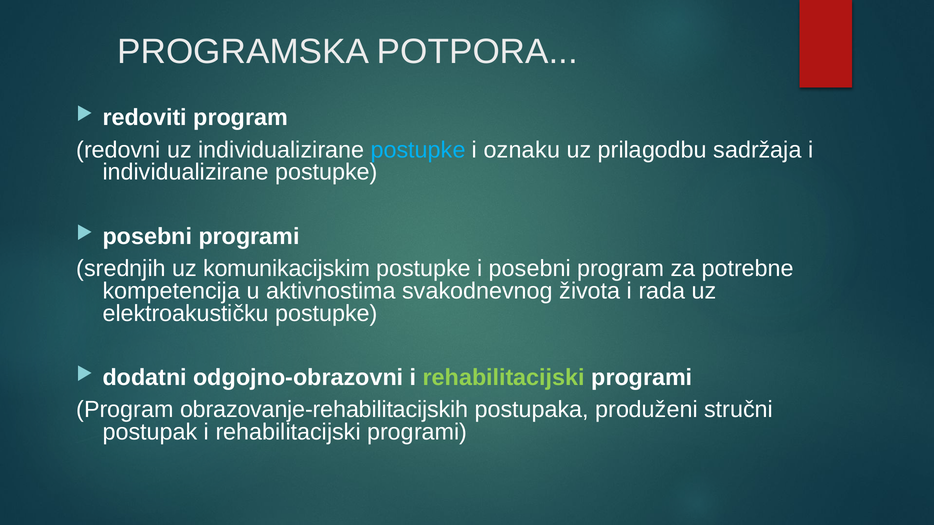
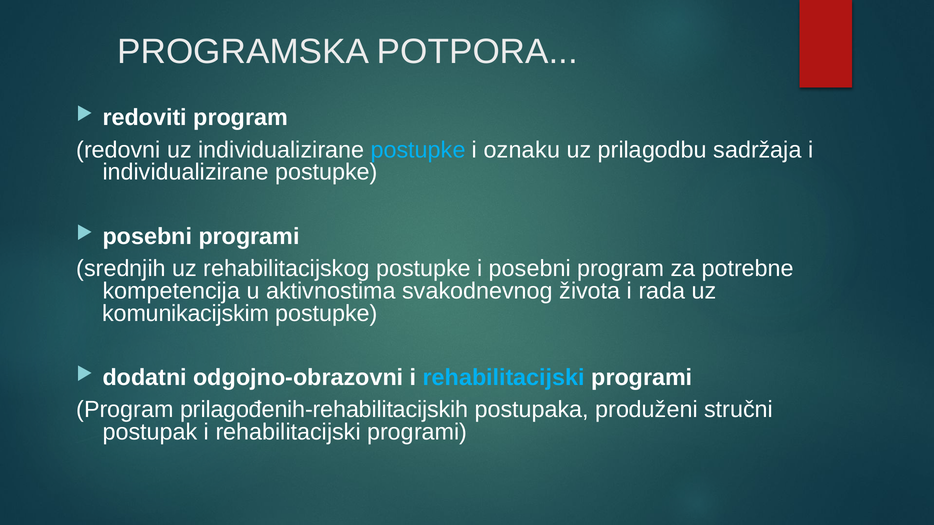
komunikacijskim: komunikacijskim -> rehabilitacijskog
elektroakustičku: elektroakustičku -> komunikacijskim
rehabilitacijski at (504, 378) colour: light green -> light blue
obrazovanje-rehabilitacijskih: obrazovanje-rehabilitacijskih -> prilagođenih-rehabilitacijskih
